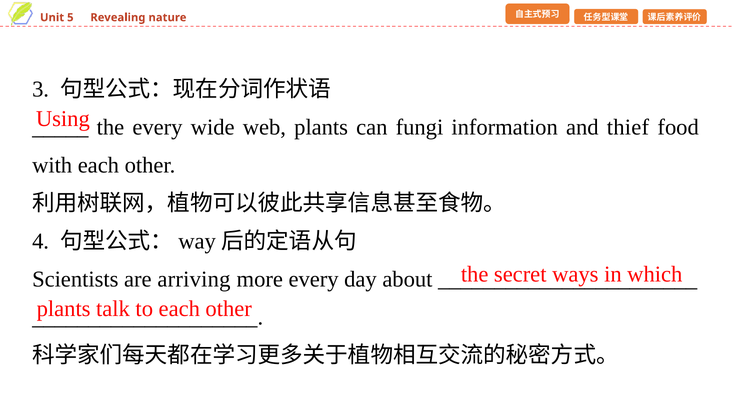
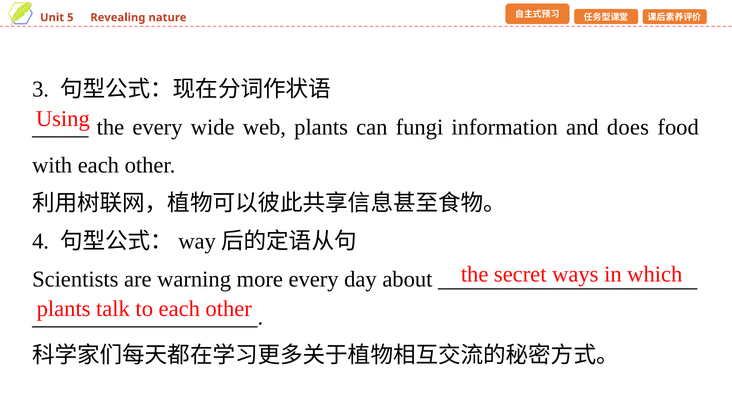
thief: thief -> does
arriving: arriving -> warning
